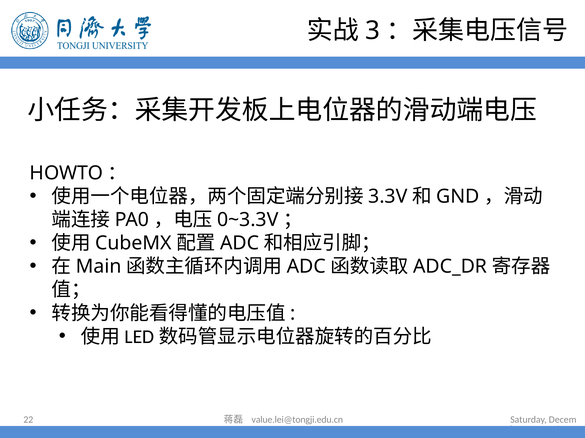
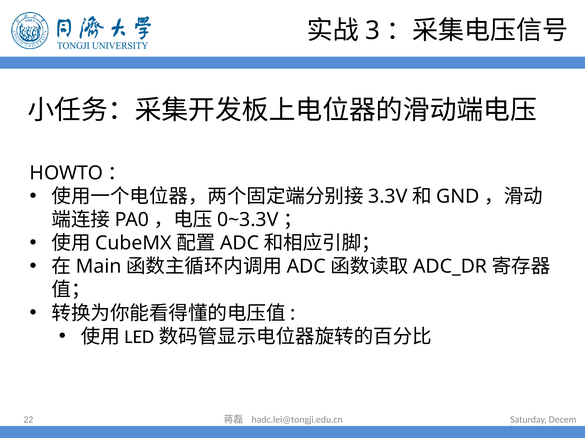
value.lei@tongji.edu.cn: value.lei@tongji.edu.cn -> hadc.lei@tongji.edu.cn
